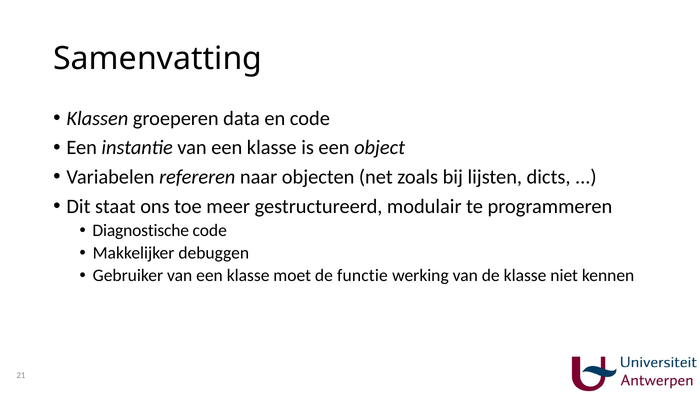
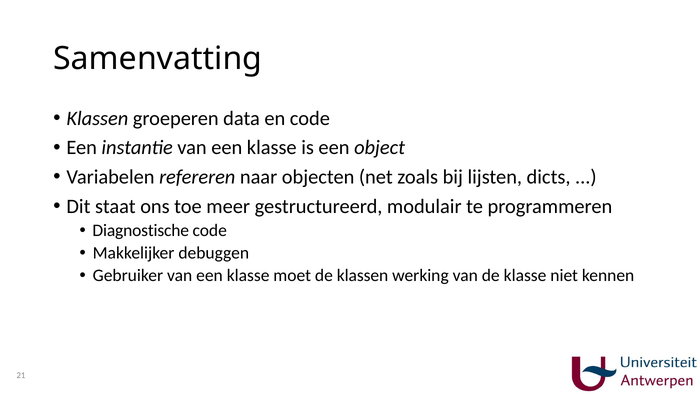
de functie: functie -> klassen
